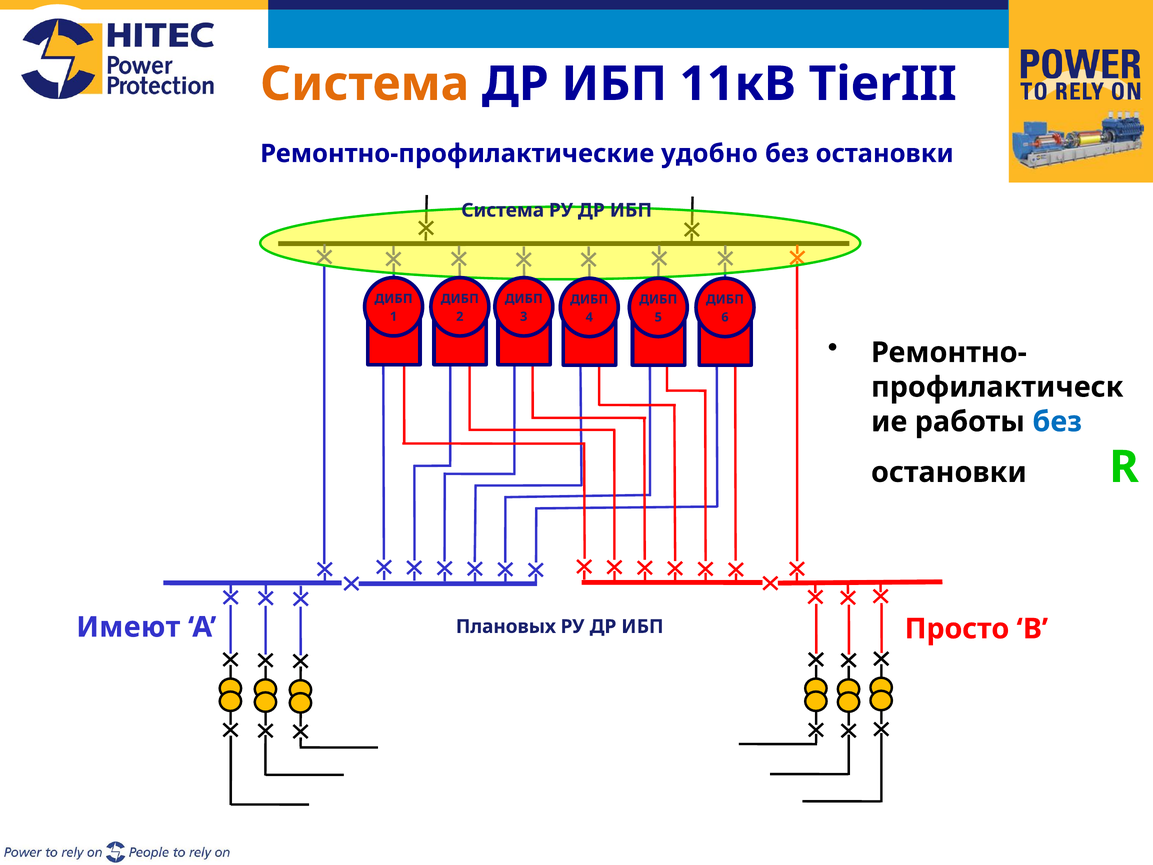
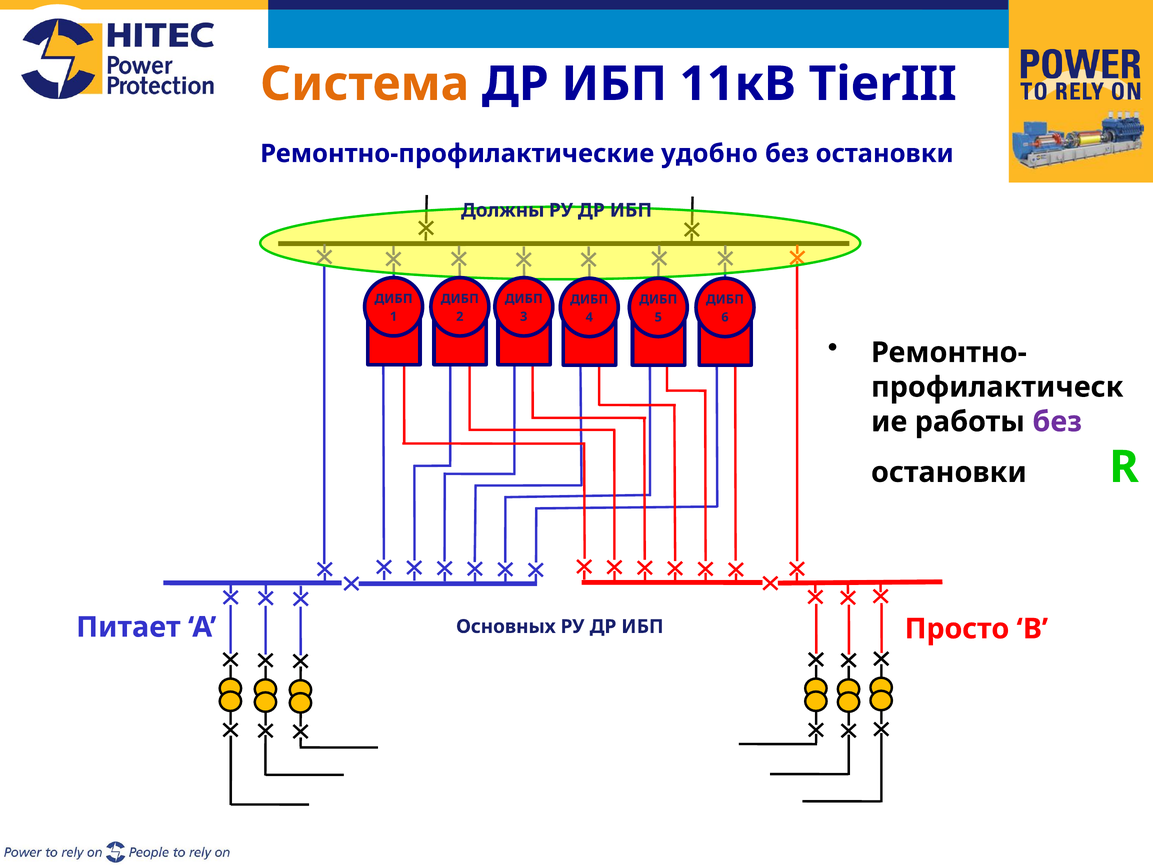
Системa: Системa -> Должны
без at (1057, 422) colour: blue -> purple
Имеют: Имеют -> Питает
Плановых: Плановых -> Основных
